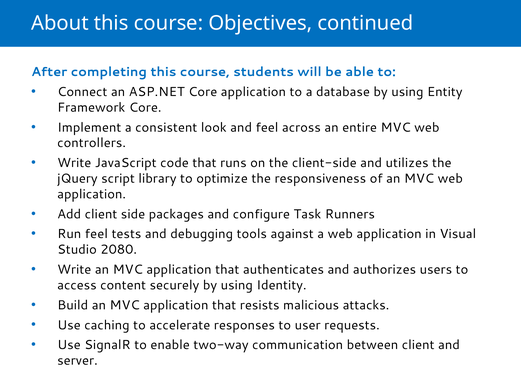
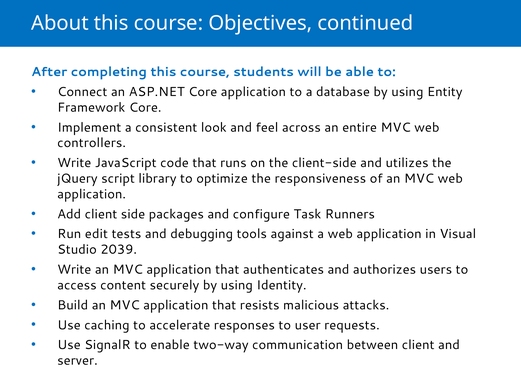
Run feel: feel -> edit
2080: 2080 -> 2039
